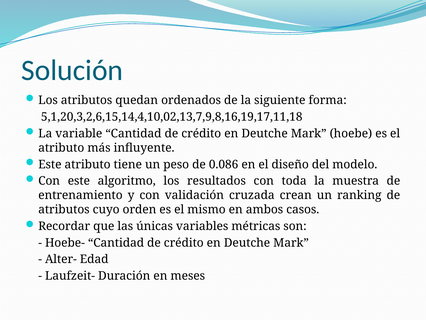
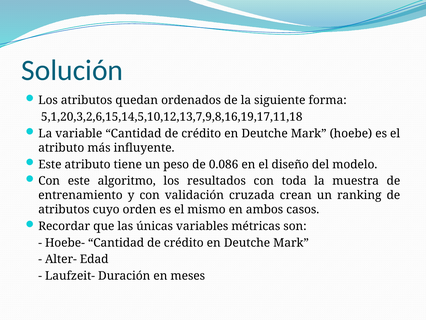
5,1,20,3,2,6,15,14,4,10,02,13,7,9,8,16,19,17,11,18: 5,1,20,3,2,6,15,14,4,10,02,13,7,9,8,16,19,17,11,18 -> 5,1,20,3,2,6,15,14,5,10,12,13,7,9,8,16,19,17,11,18
